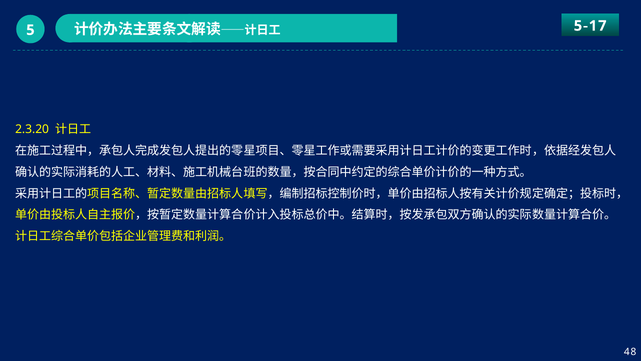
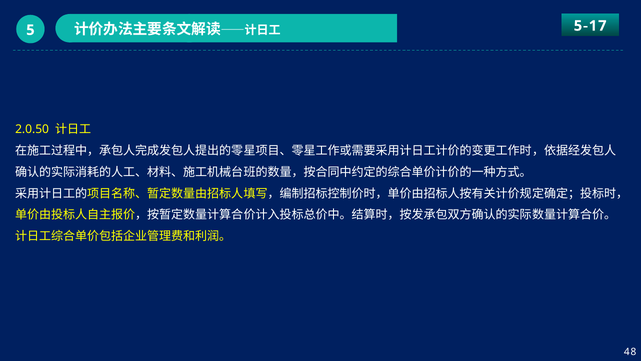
2.3.20: 2.3.20 -> 2.0.50
